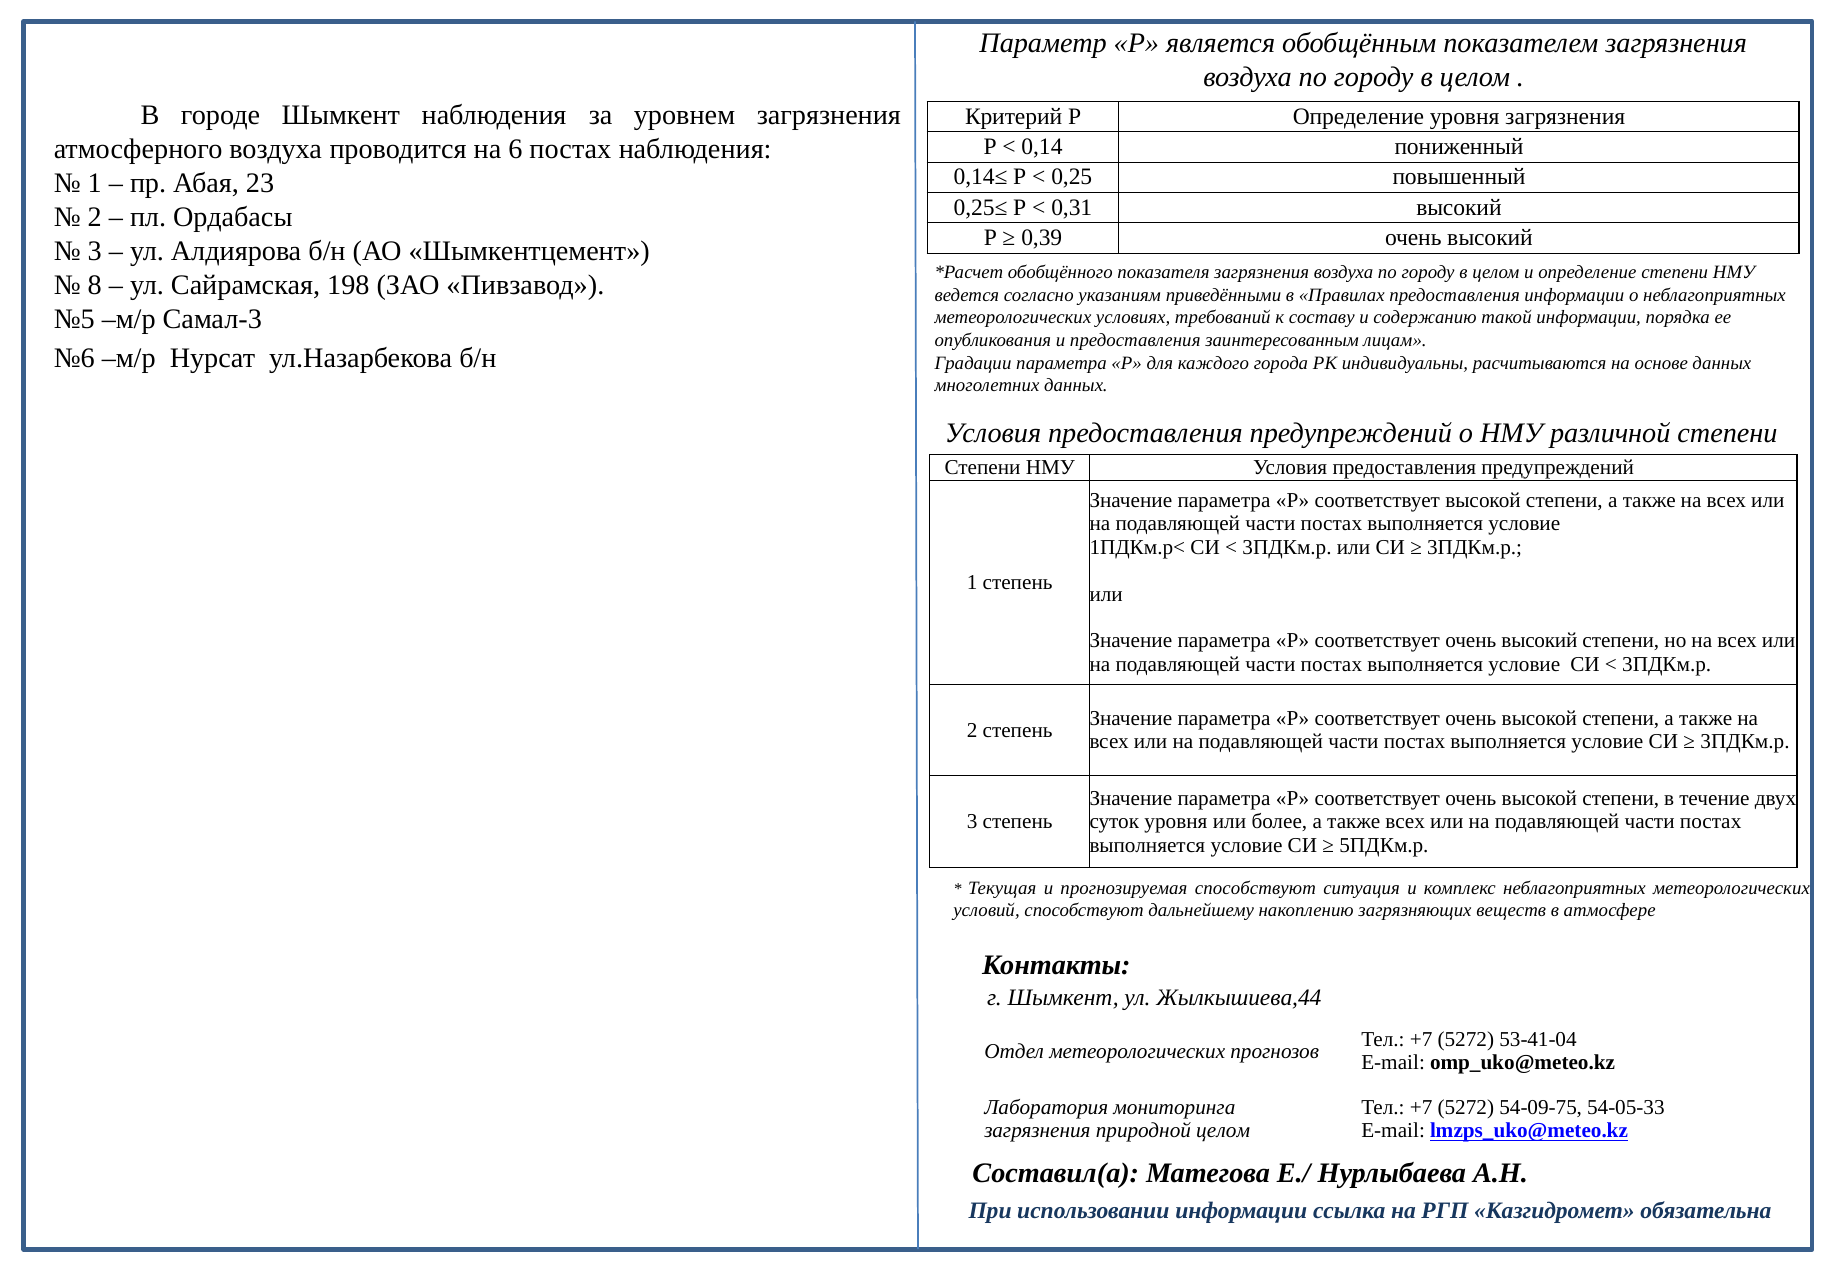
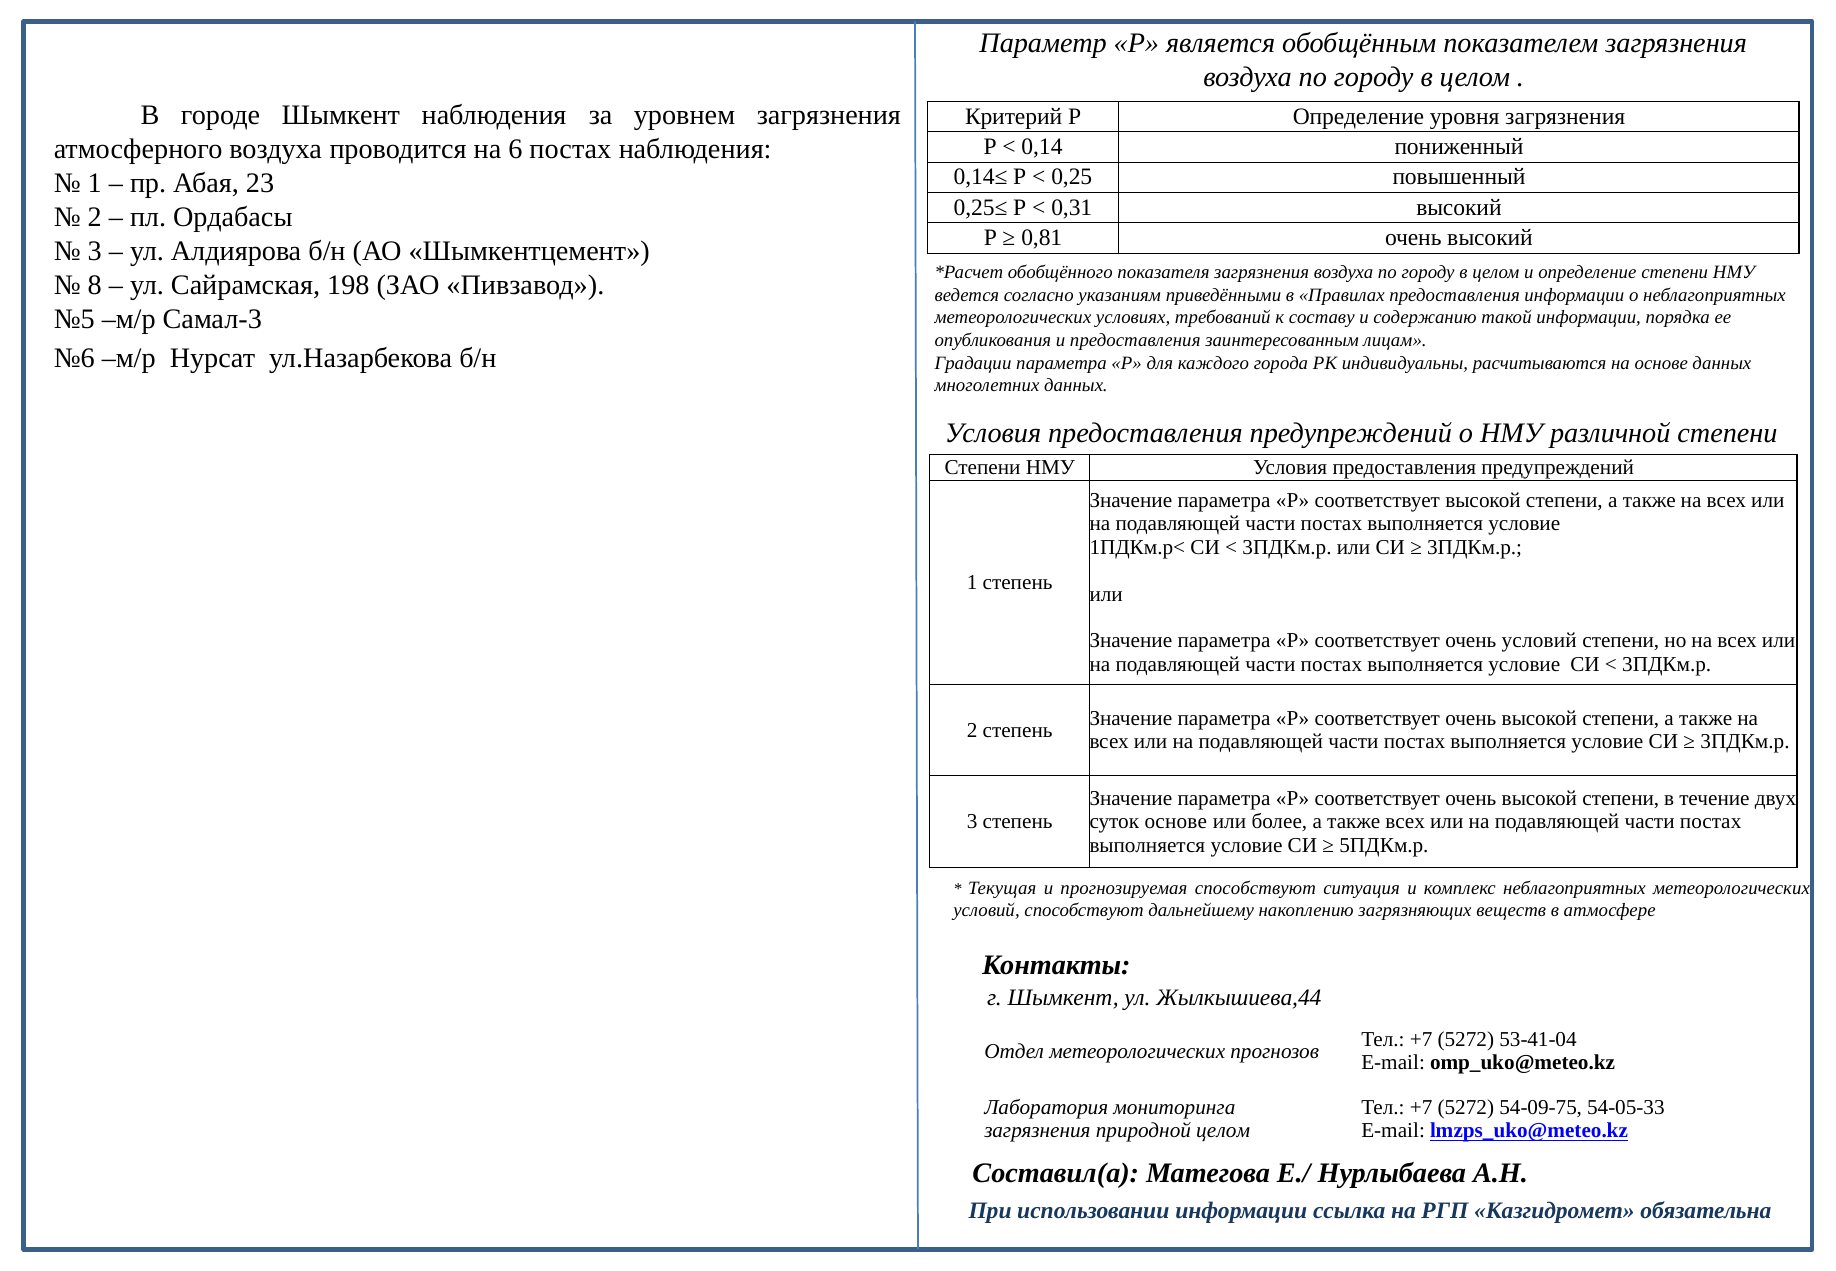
0,39: 0,39 -> 0,81
соответствует очень высокий: высокий -> условий
суток уровня: уровня -> основе
